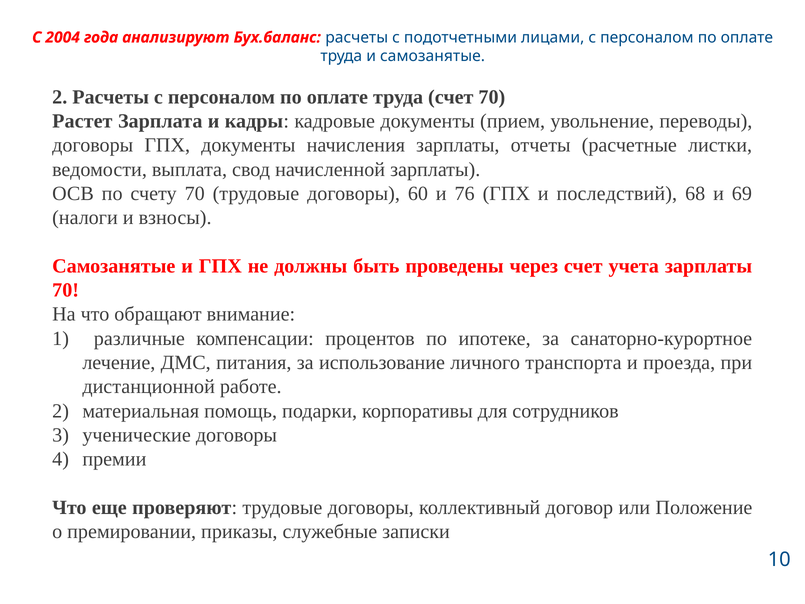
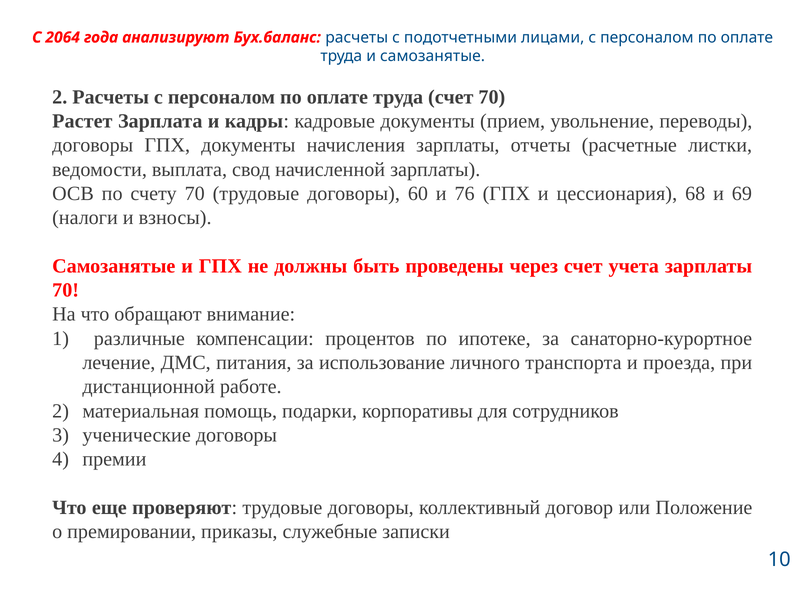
2004: 2004 -> 2064
последствий: последствий -> цессионария
